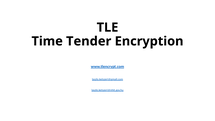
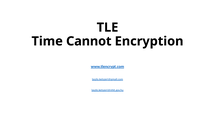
Tender: Tender -> Cannot
